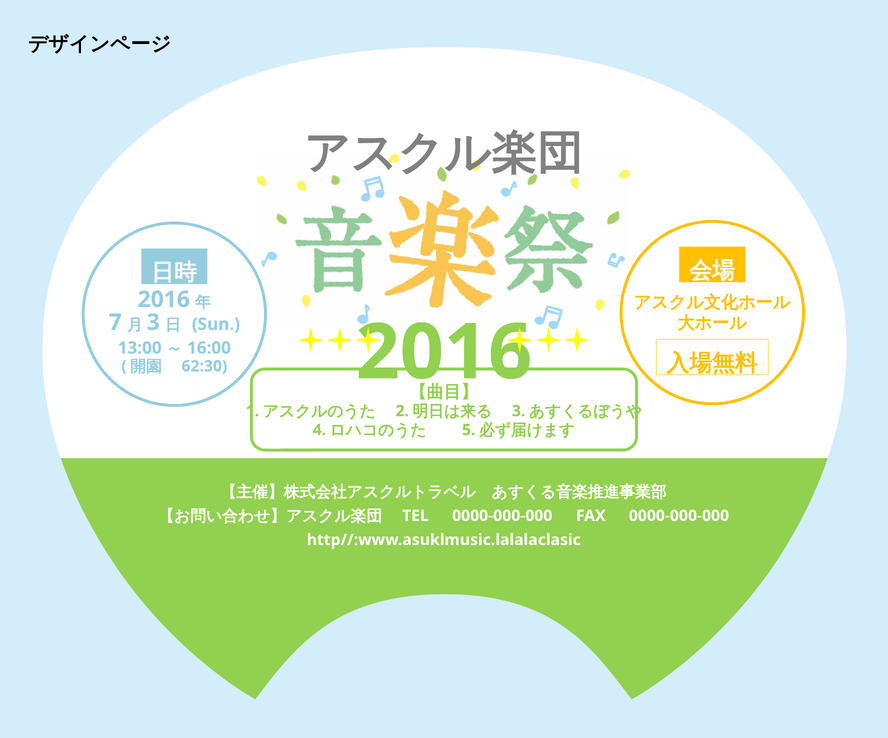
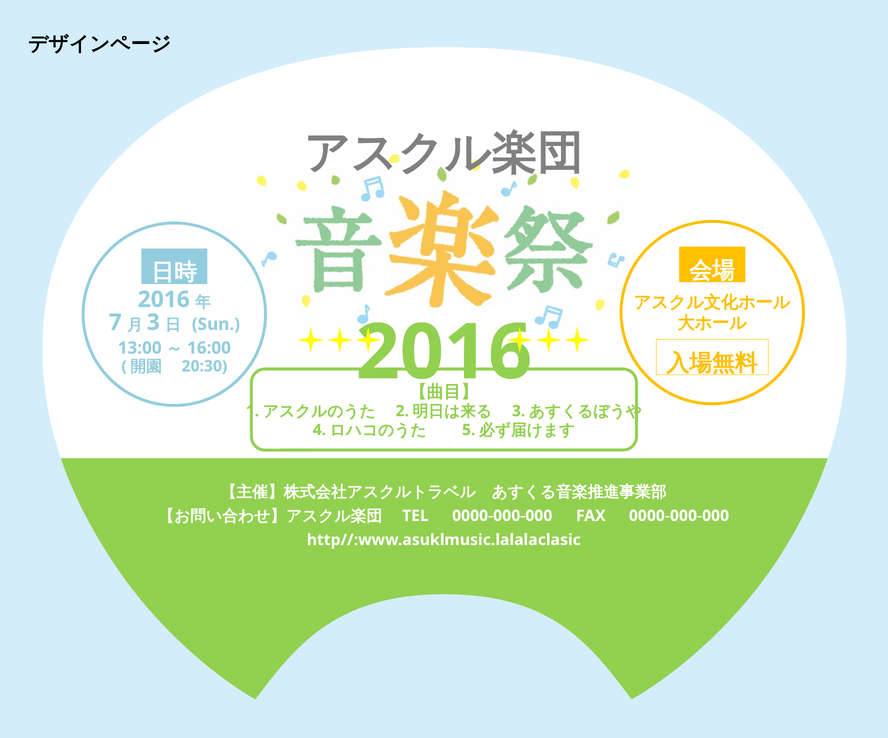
62:30: 62:30 -> 20:30
